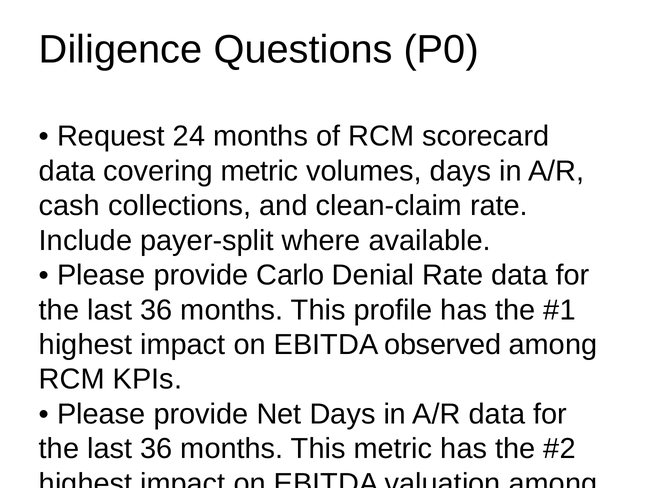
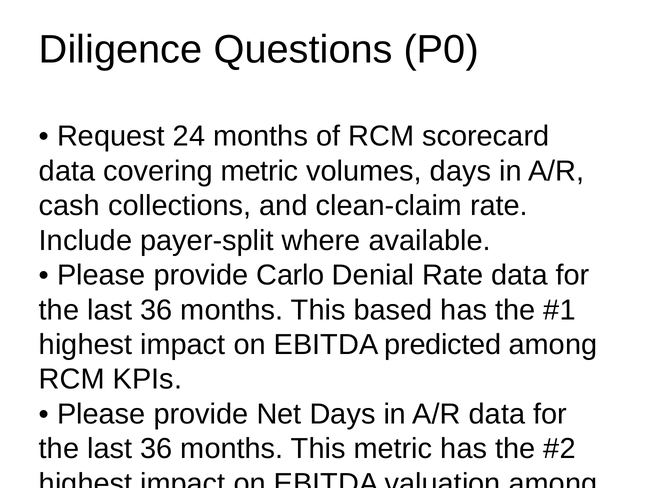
profile: profile -> based
observed: observed -> predicted
